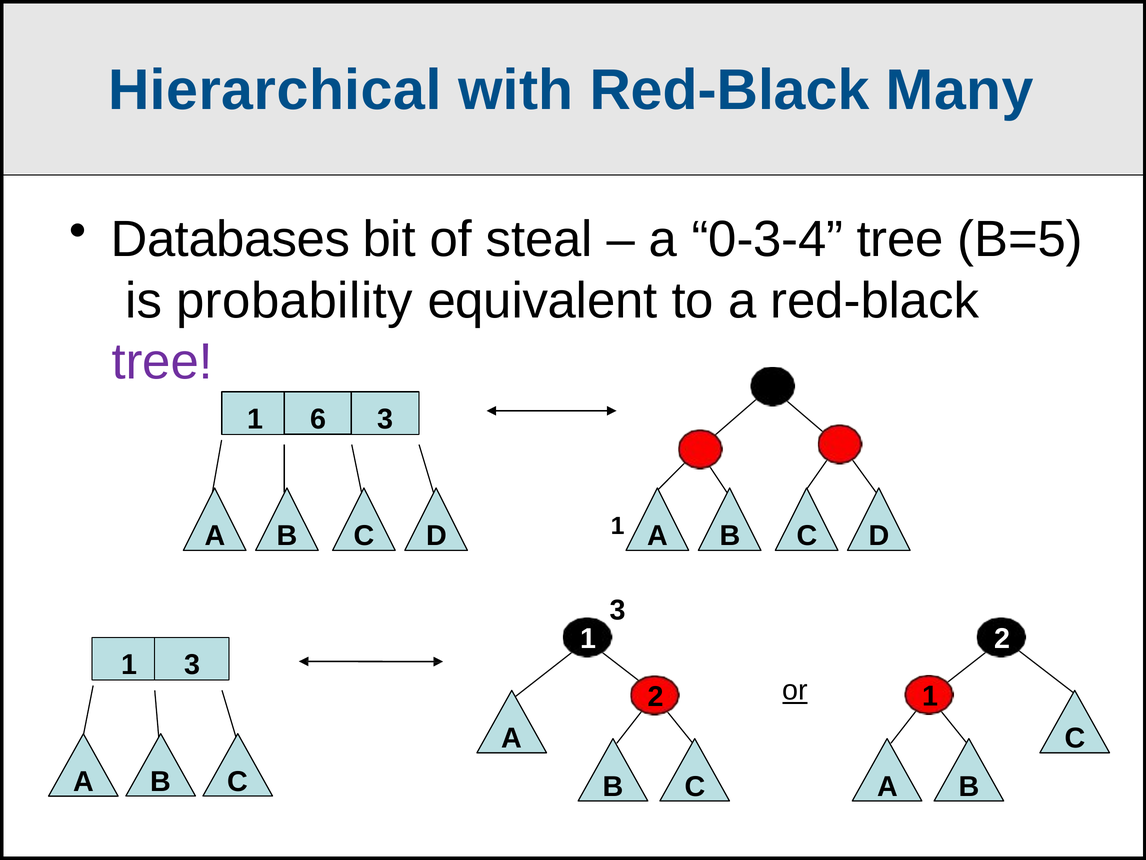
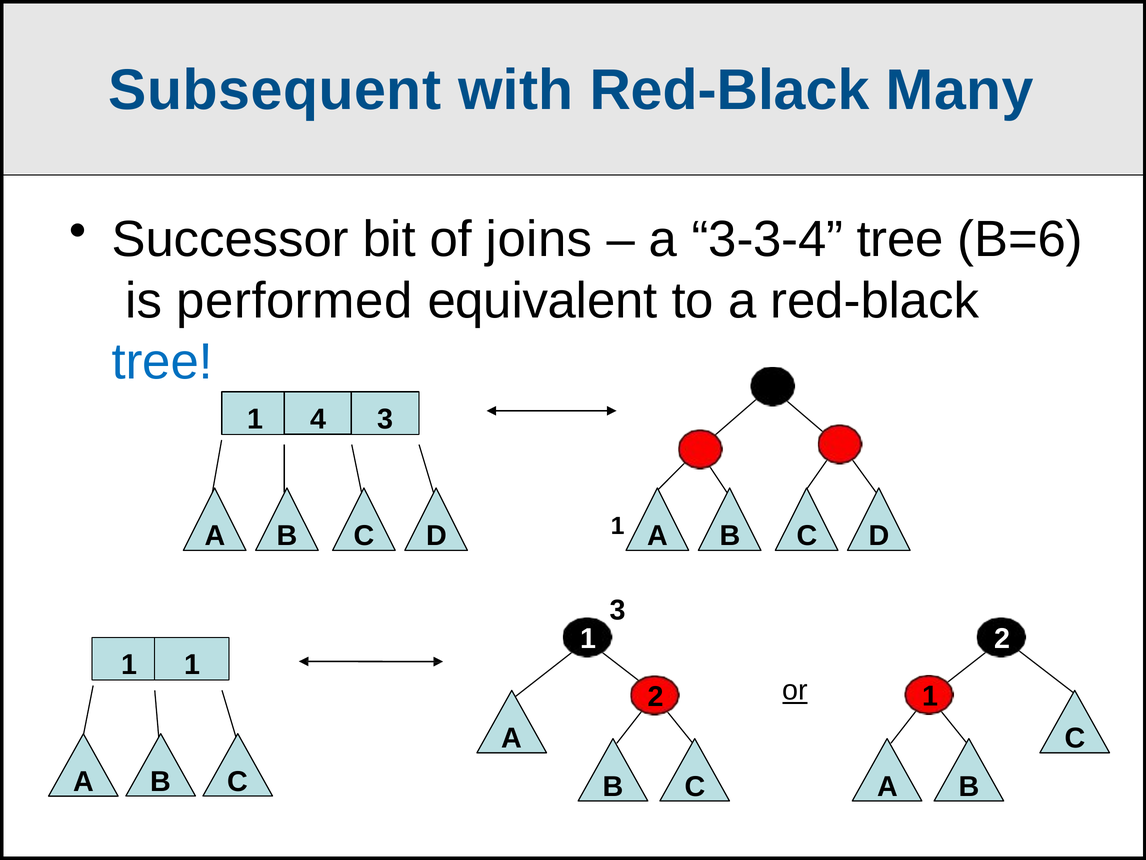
Hierarchical: Hierarchical -> Subsequent
Databases: Databases -> Successor
steal: steal -> joins
0-3-4: 0-3-4 -> 3-3-4
B=5: B=5 -> B=6
probability: probability -> performed
tree at (162, 362) colour: purple -> blue
6: 6 -> 4
3 at (192, 665): 3 -> 1
